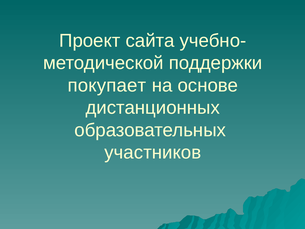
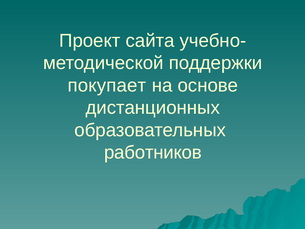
участников: участников -> работников
